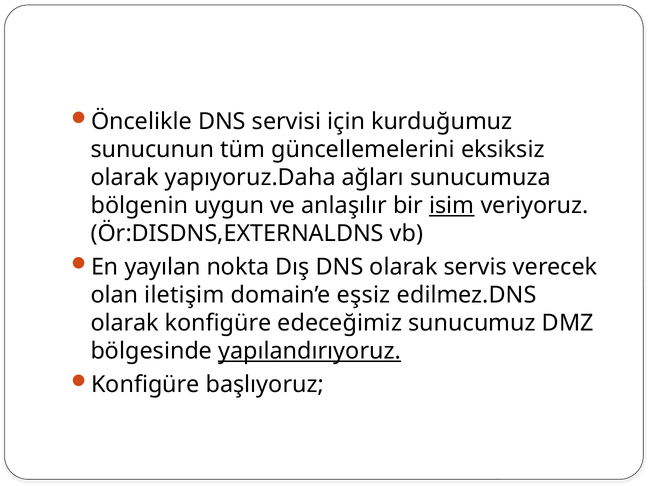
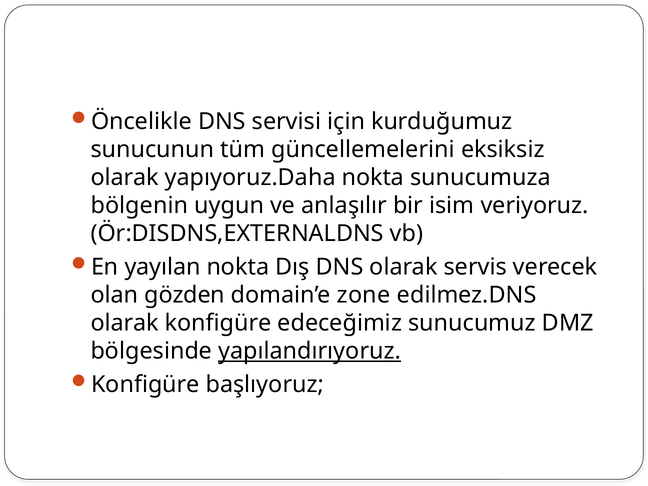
yapıyoruz.Daha ağları: ağları -> nokta
isim underline: present -> none
iletişim: iletişim -> gözden
eşsiz: eşsiz -> zone
